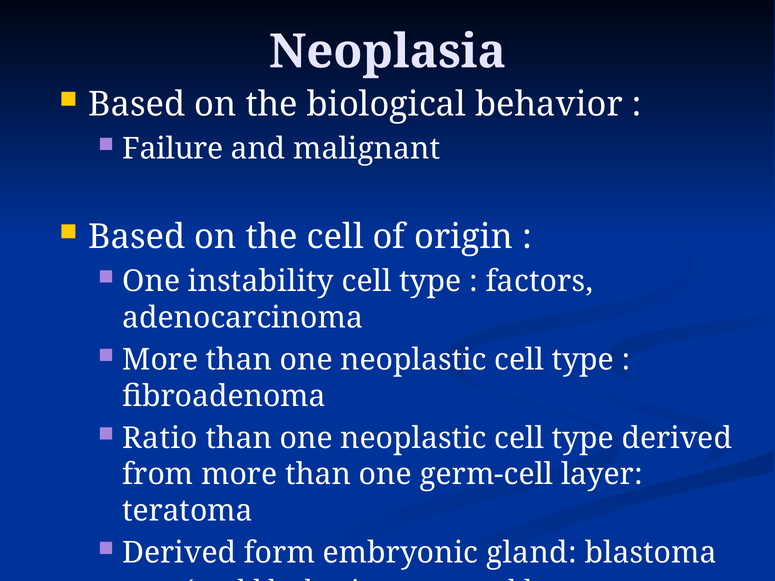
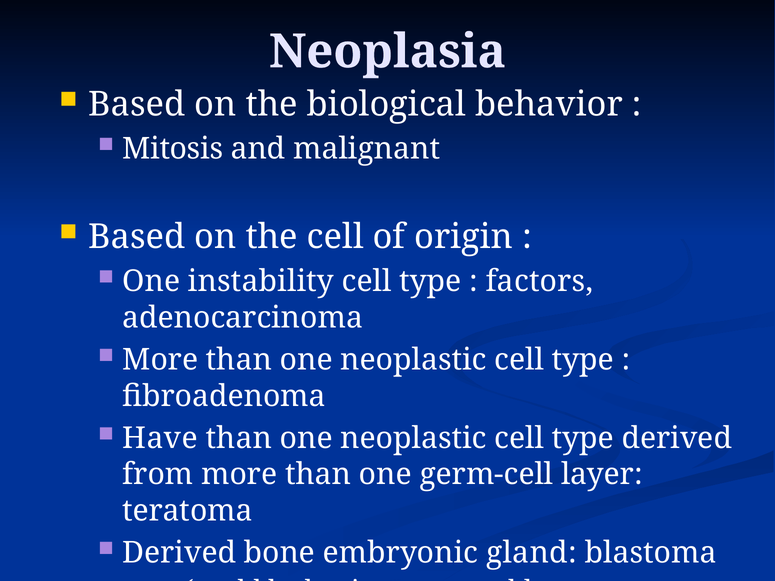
Failure: Failure -> Mitosis
Ratio: Ratio -> Have
form: form -> bone
